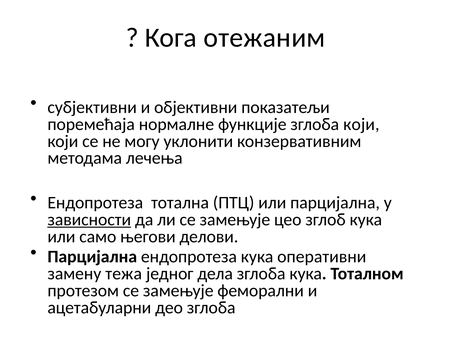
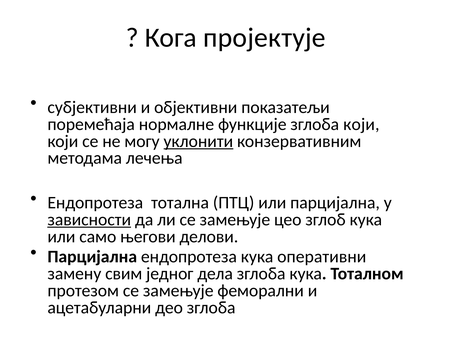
отежаним: отежаним -> пројектује
уклонити underline: none -> present
тежа: тежа -> свим
